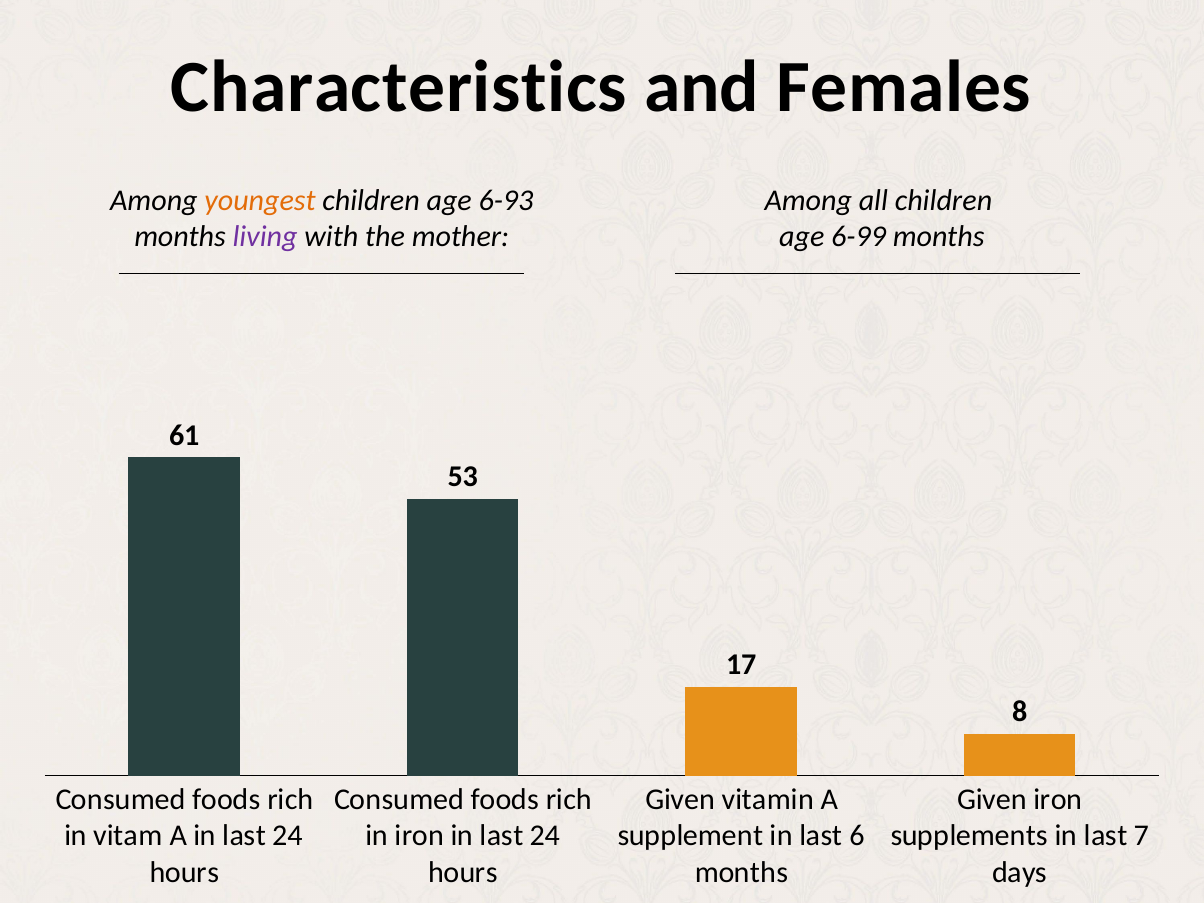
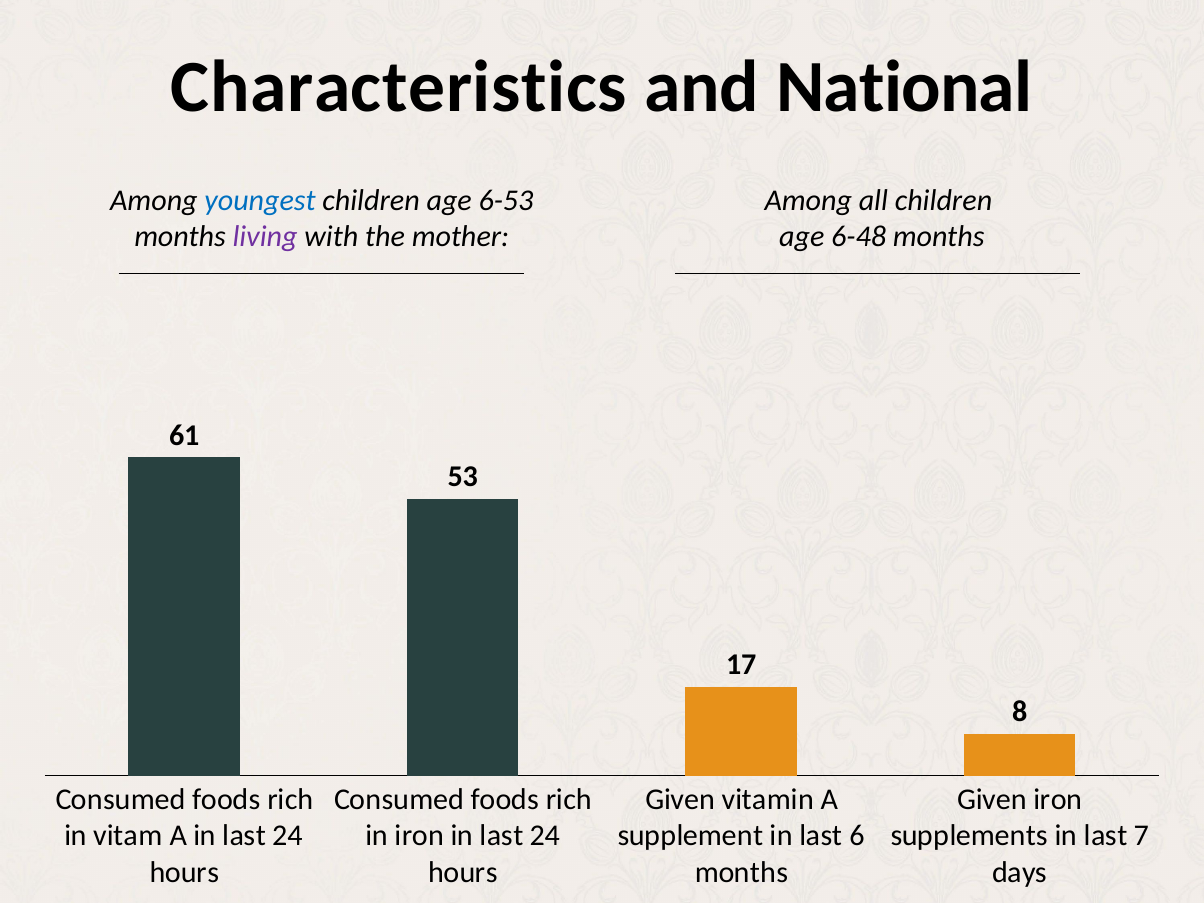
Females: Females -> National
youngest colour: orange -> blue
6-93: 6-93 -> 6-53
6-99: 6-99 -> 6-48
